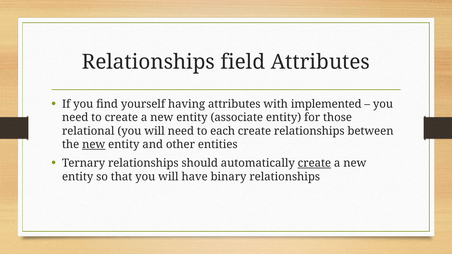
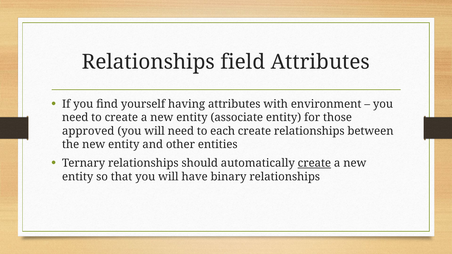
implemented: implemented -> environment
relational: relational -> approved
new at (94, 145) underline: present -> none
